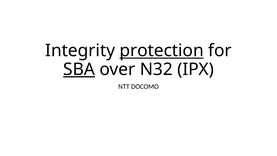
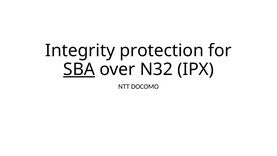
protection underline: present -> none
